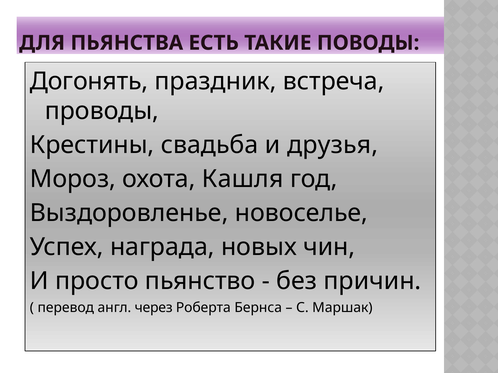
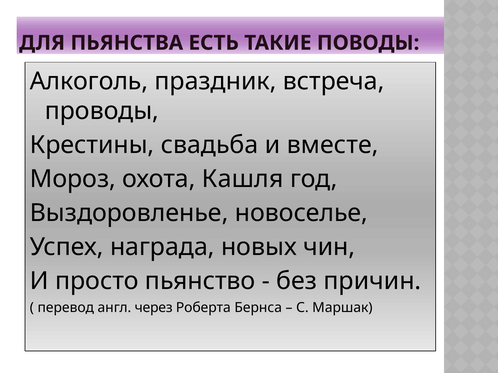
Догонять: Догонять -> Алкоголь
друзья: друзья -> вместе
